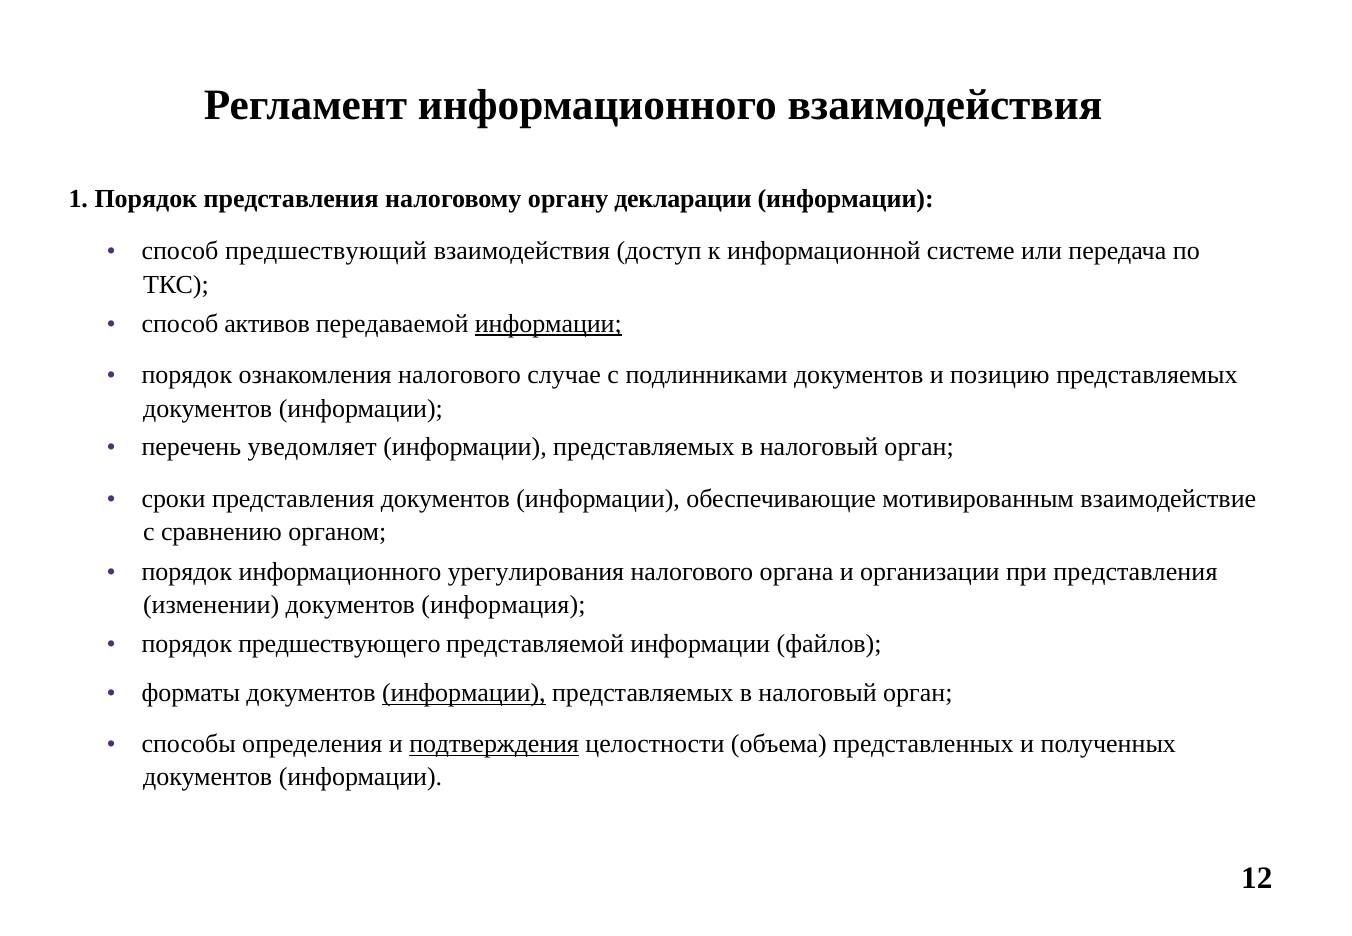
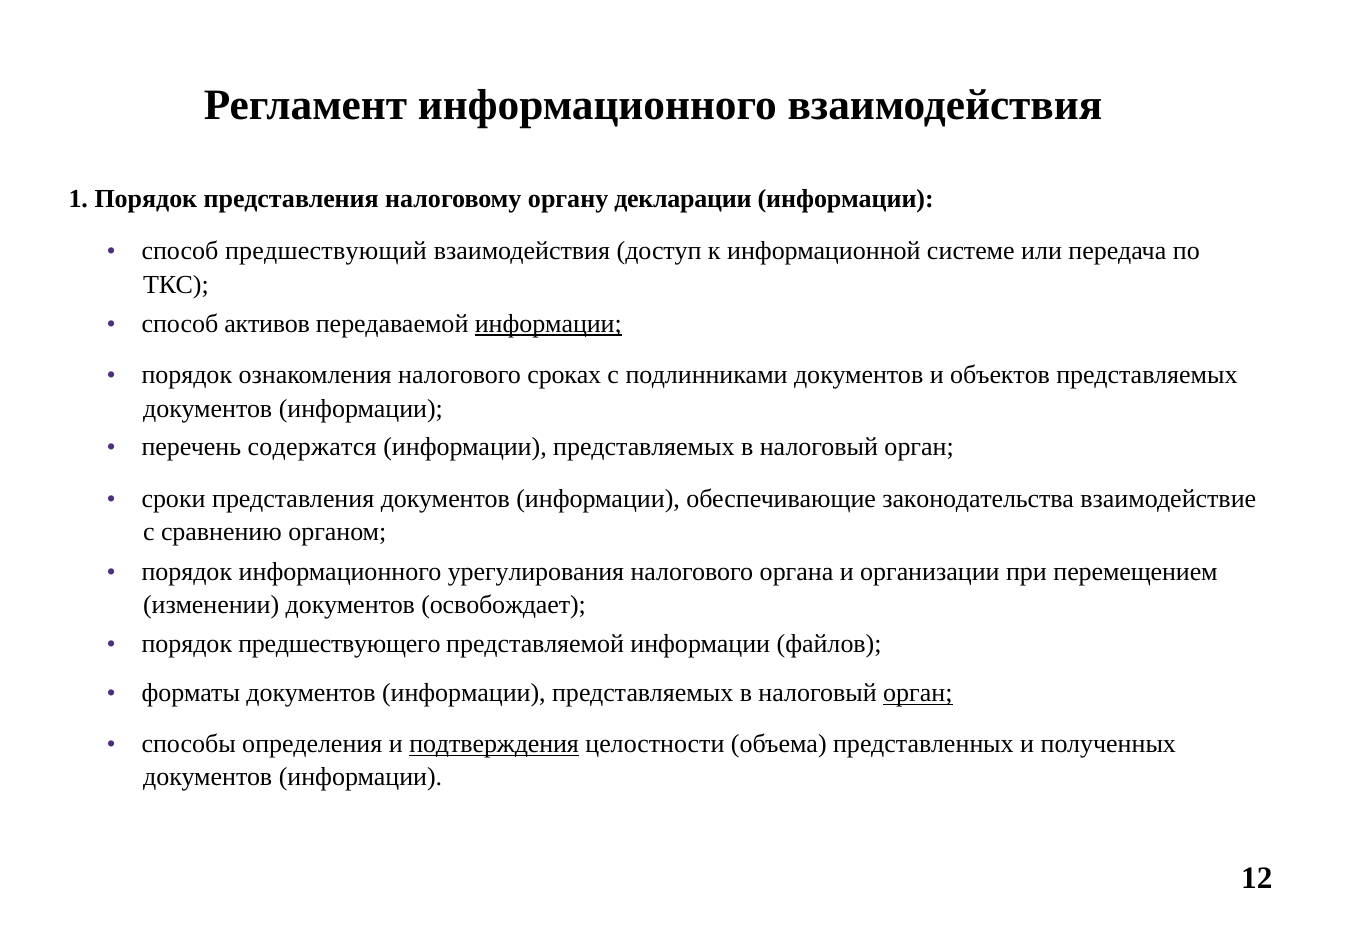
случае: случае -> сроках
позицию: позицию -> объектов
уведомляет: уведомляет -> содержатся
мотивированным: мотивированным -> законодательства
при представления: представления -> перемещением
информация: информация -> освобождает
информации at (464, 693) underline: present -> none
орган at (918, 693) underline: none -> present
